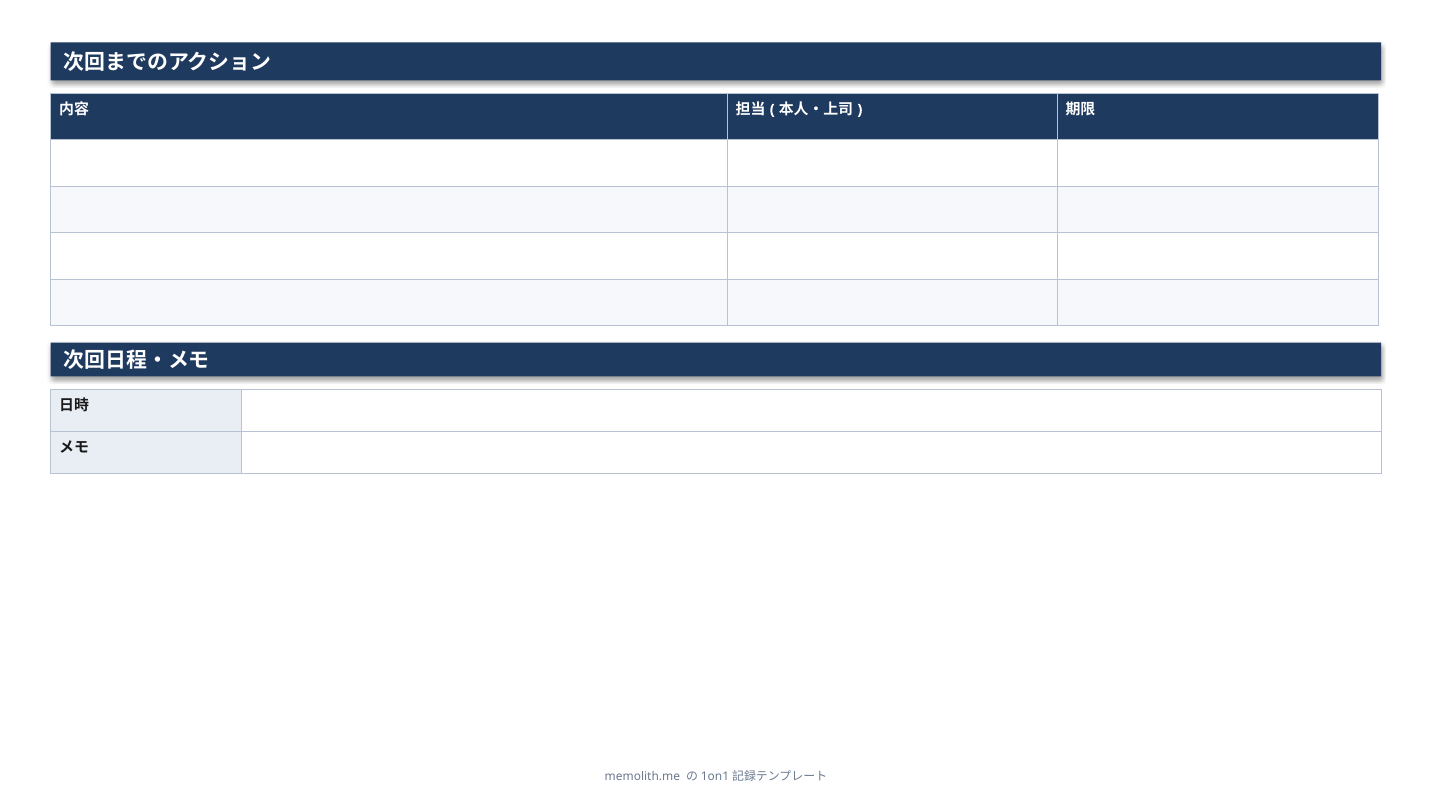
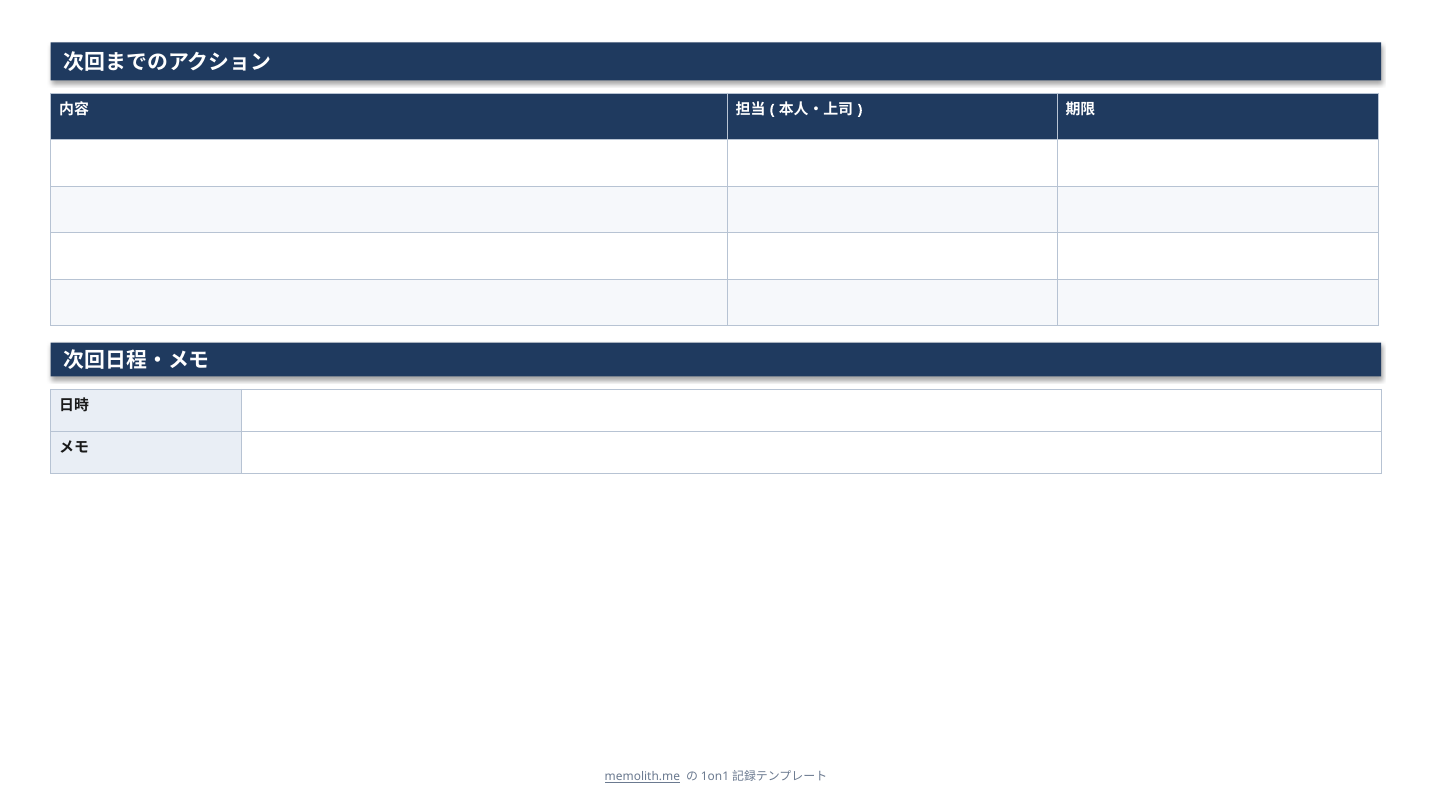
memolith.me underline: none -> present
